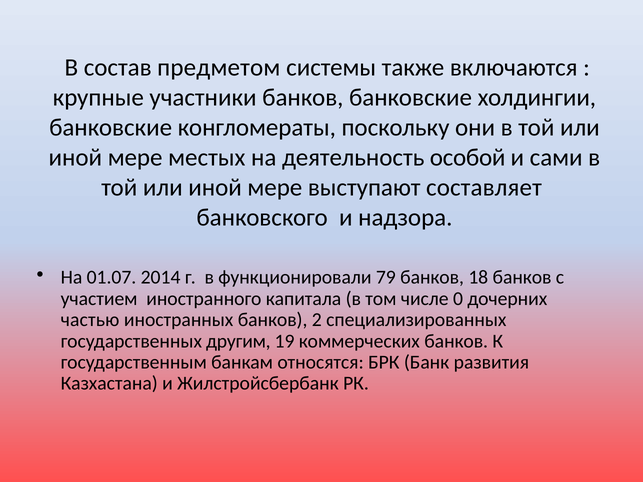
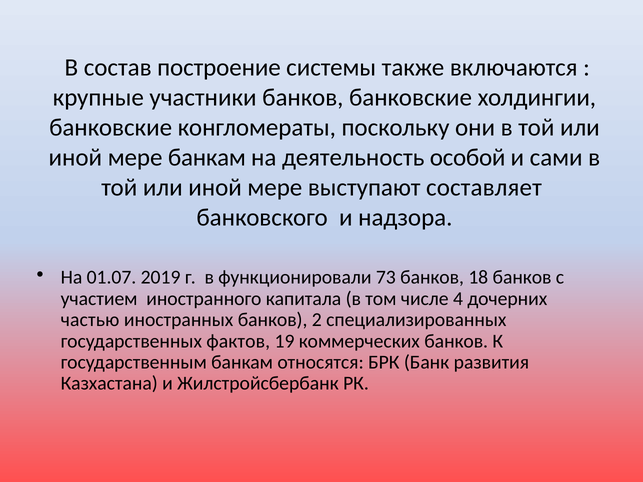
предметом: предметом -> построение
мере местых: местых -> банкам
2014: 2014 -> 2019
79: 79 -> 73
0: 0 -> 4
другим: другим -> фактов
